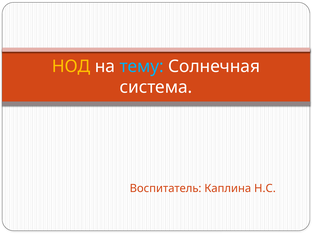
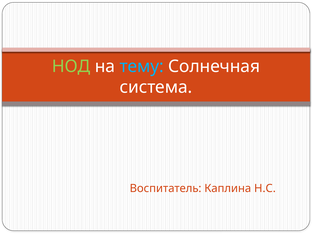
НОД colour: yellow -> light green
